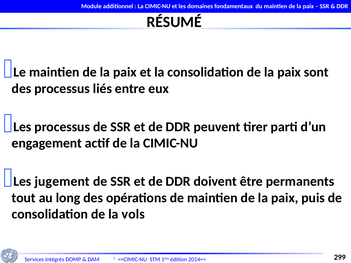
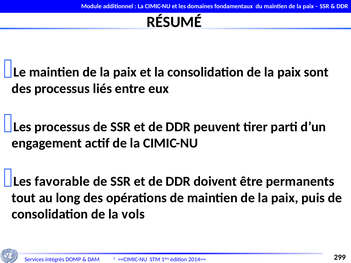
jugement: jugement -> favorable
